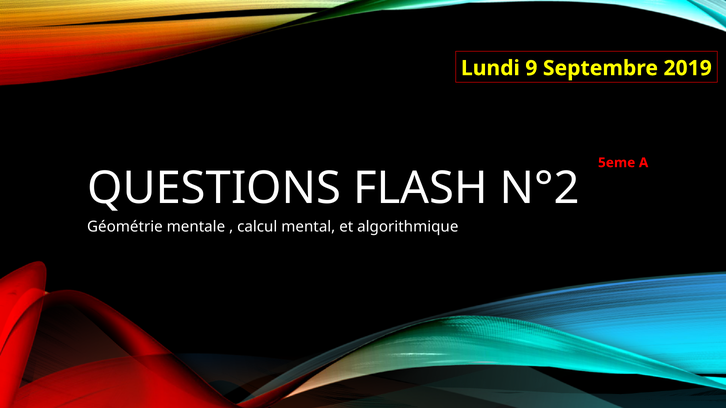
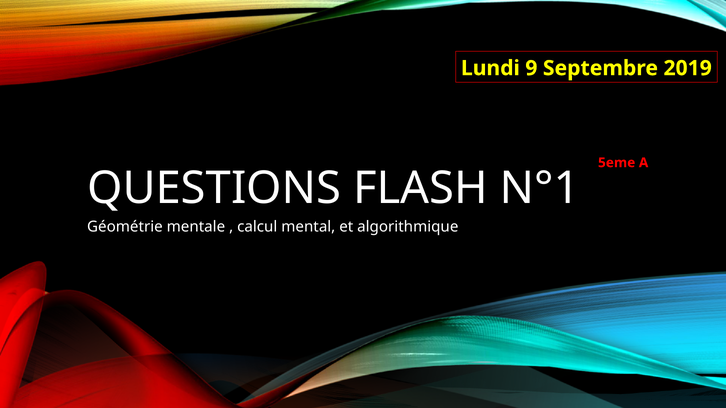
N°2: N°2 -> N°1
